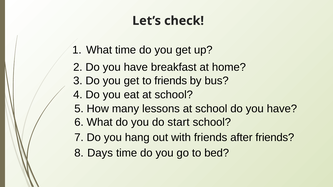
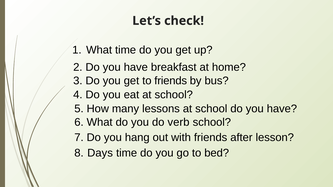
start: start -> verb
after friends: friends -> lesson
